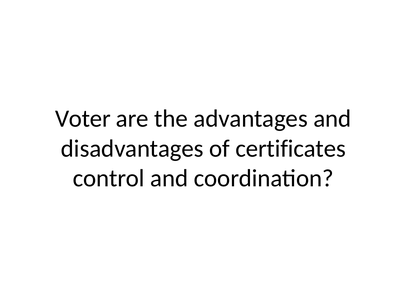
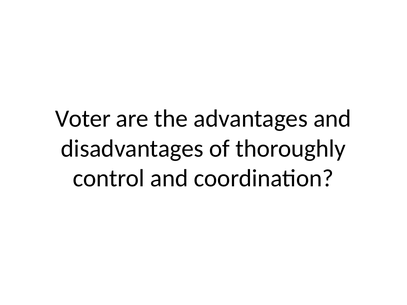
certificates: certificates -> thoroughly
